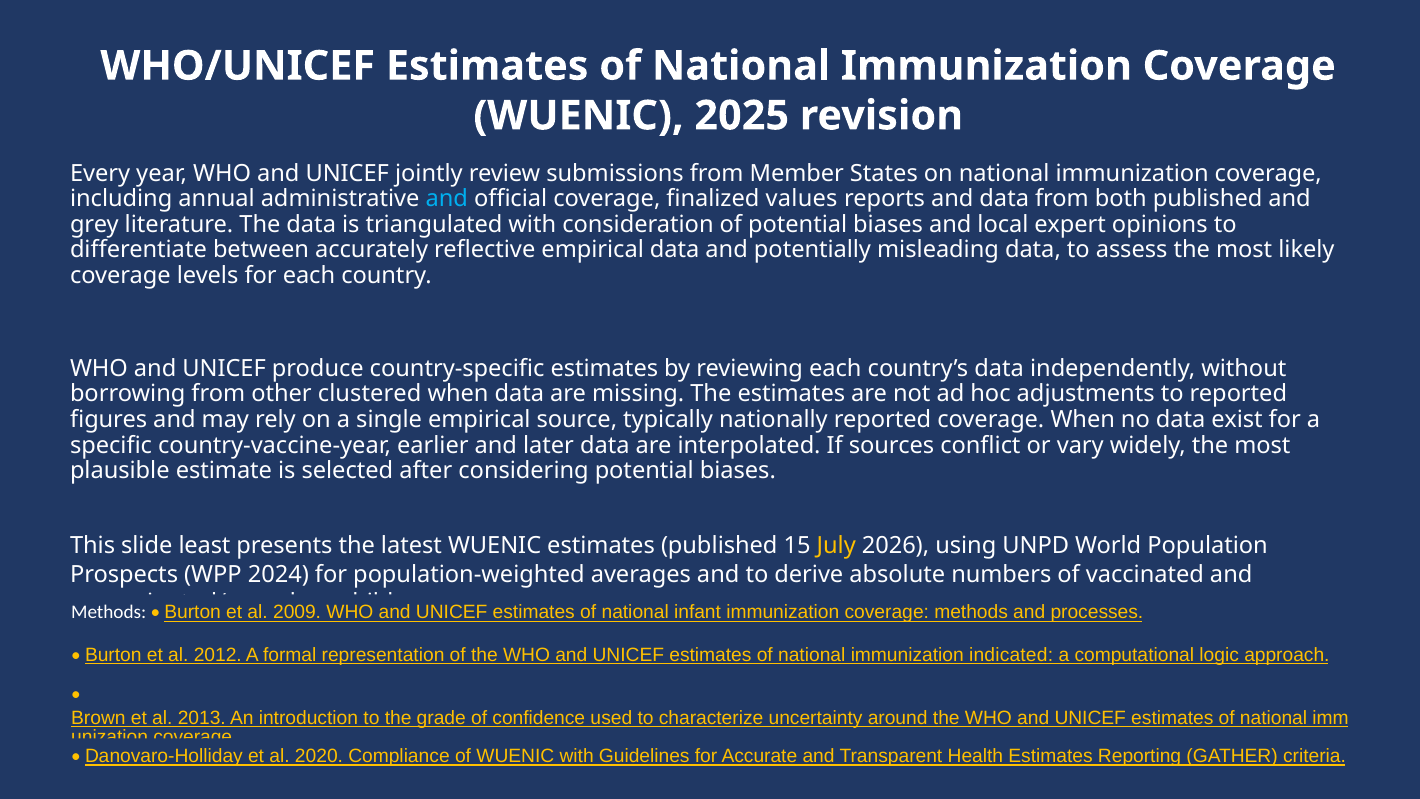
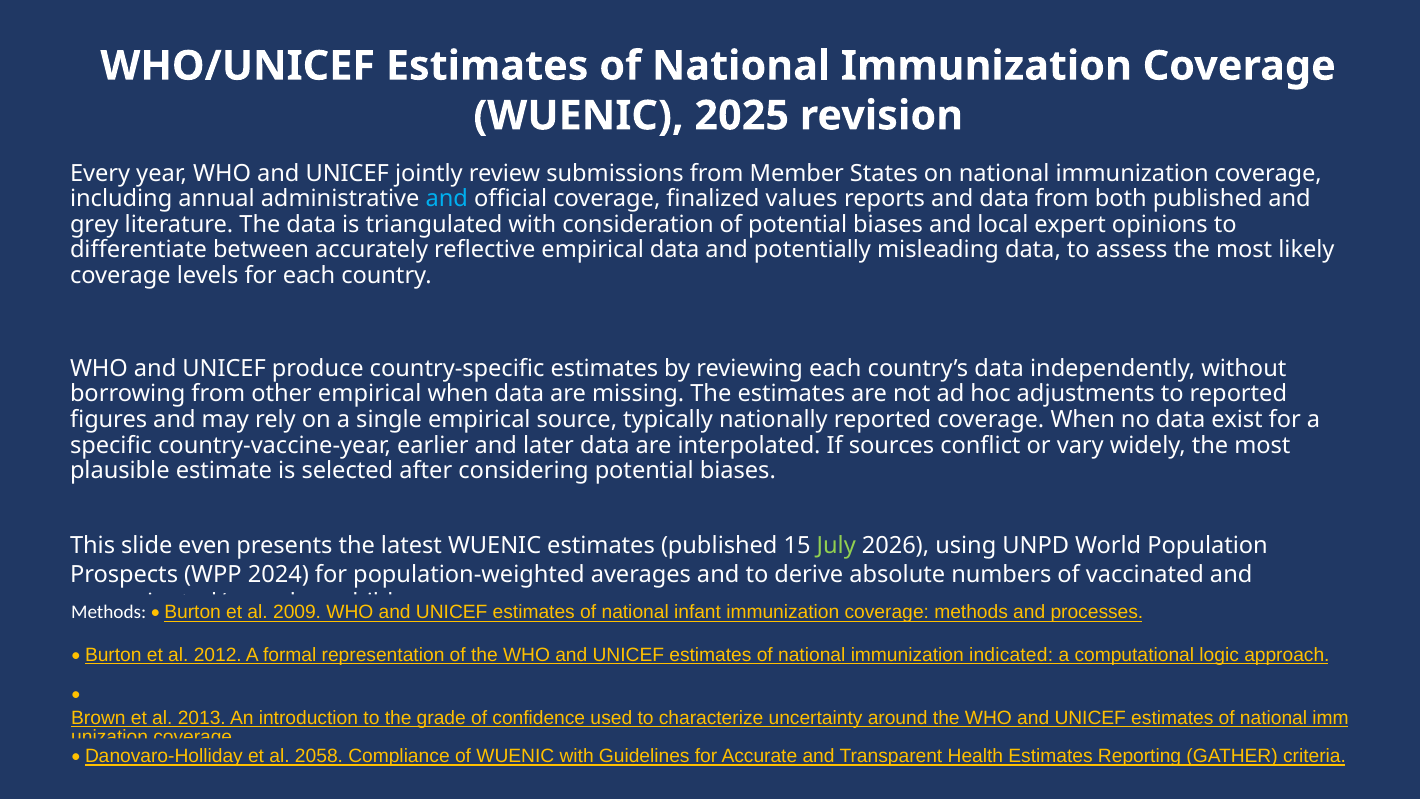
other clustered: clustered -> empirical
least: least -> even
July colour: yellow -> light green
2020: 2020 -> 2058
